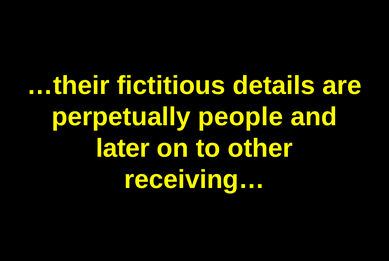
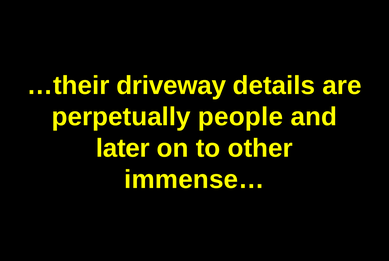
fictitious: fictitious -> driveway
receiving…: receiving… -> immense…
